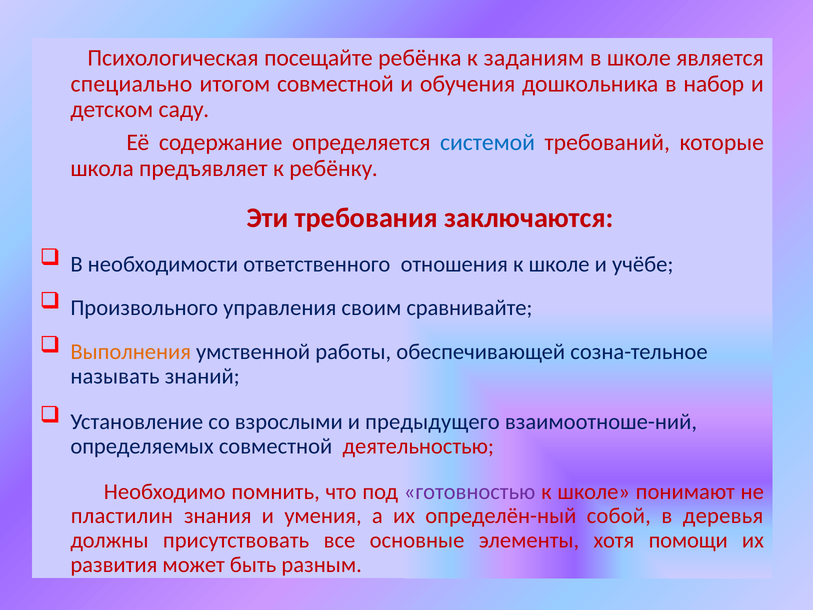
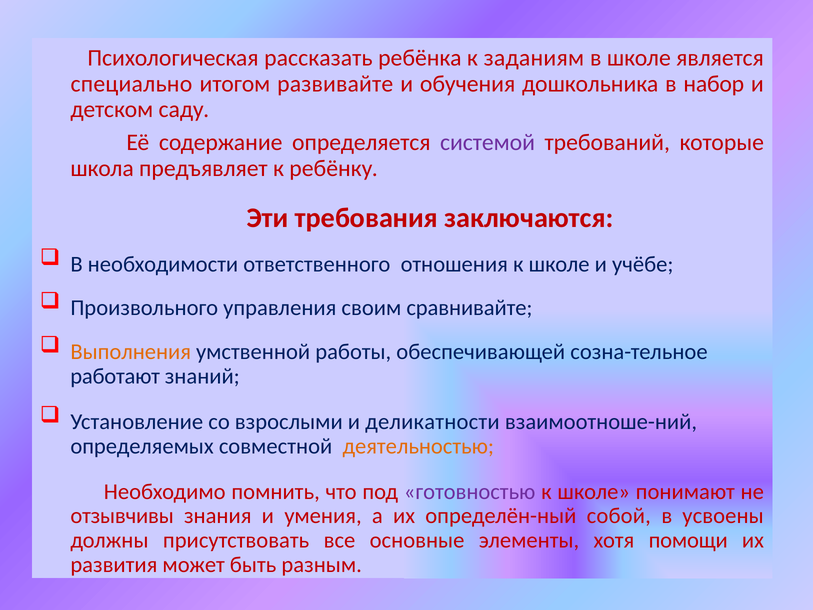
посещайте: посещайте -> рассказать
итогом совместной: совместной -> развивайте
системой colour: blue -> purple
называть: называть -> работают
предыдущего: предыдущего -> деликатности
деятельностью colour: red -> orange
пластилин: пластилин -> отзывчивы
деревья: деревья -> усвоены
